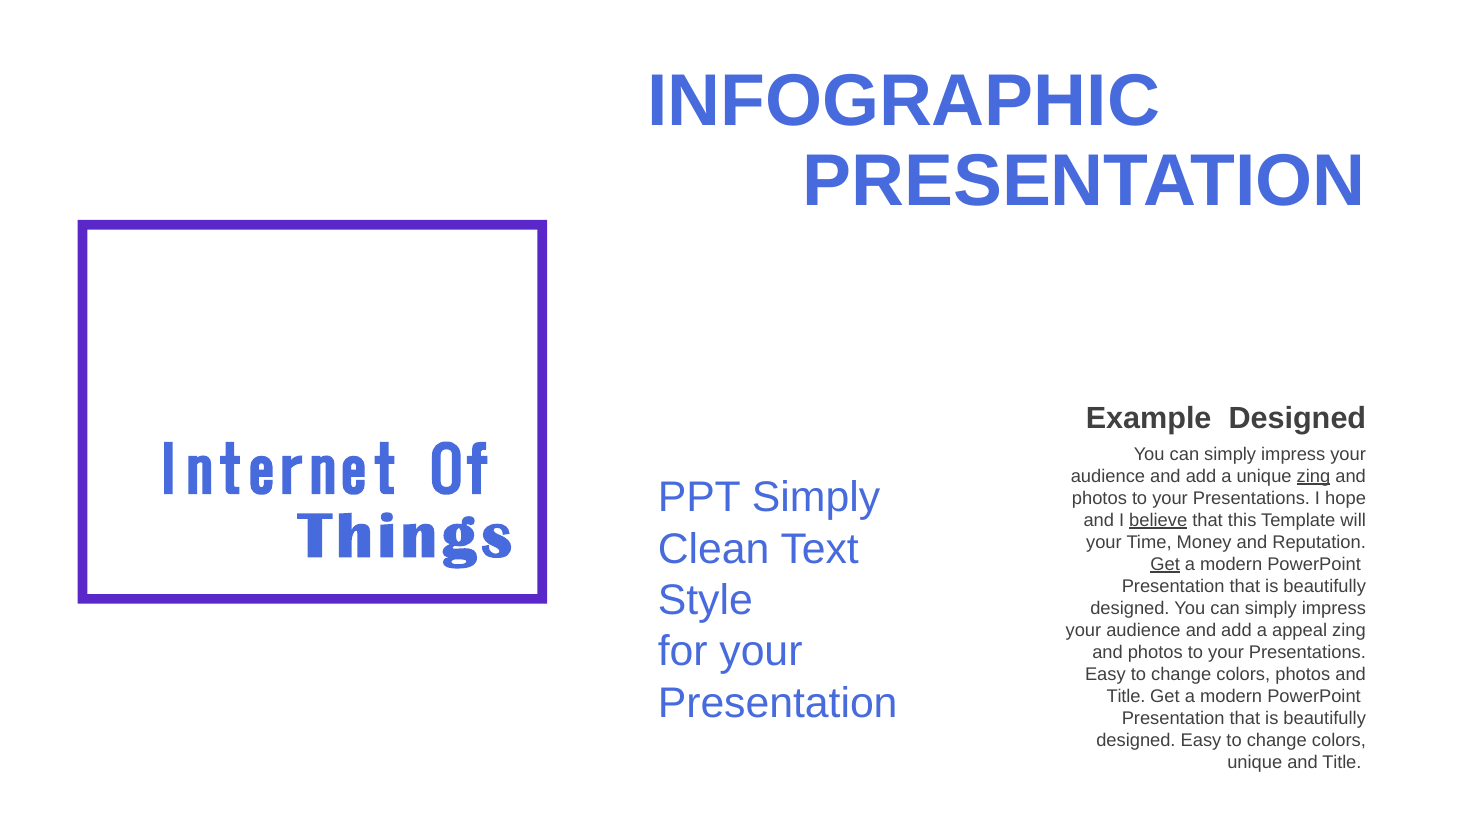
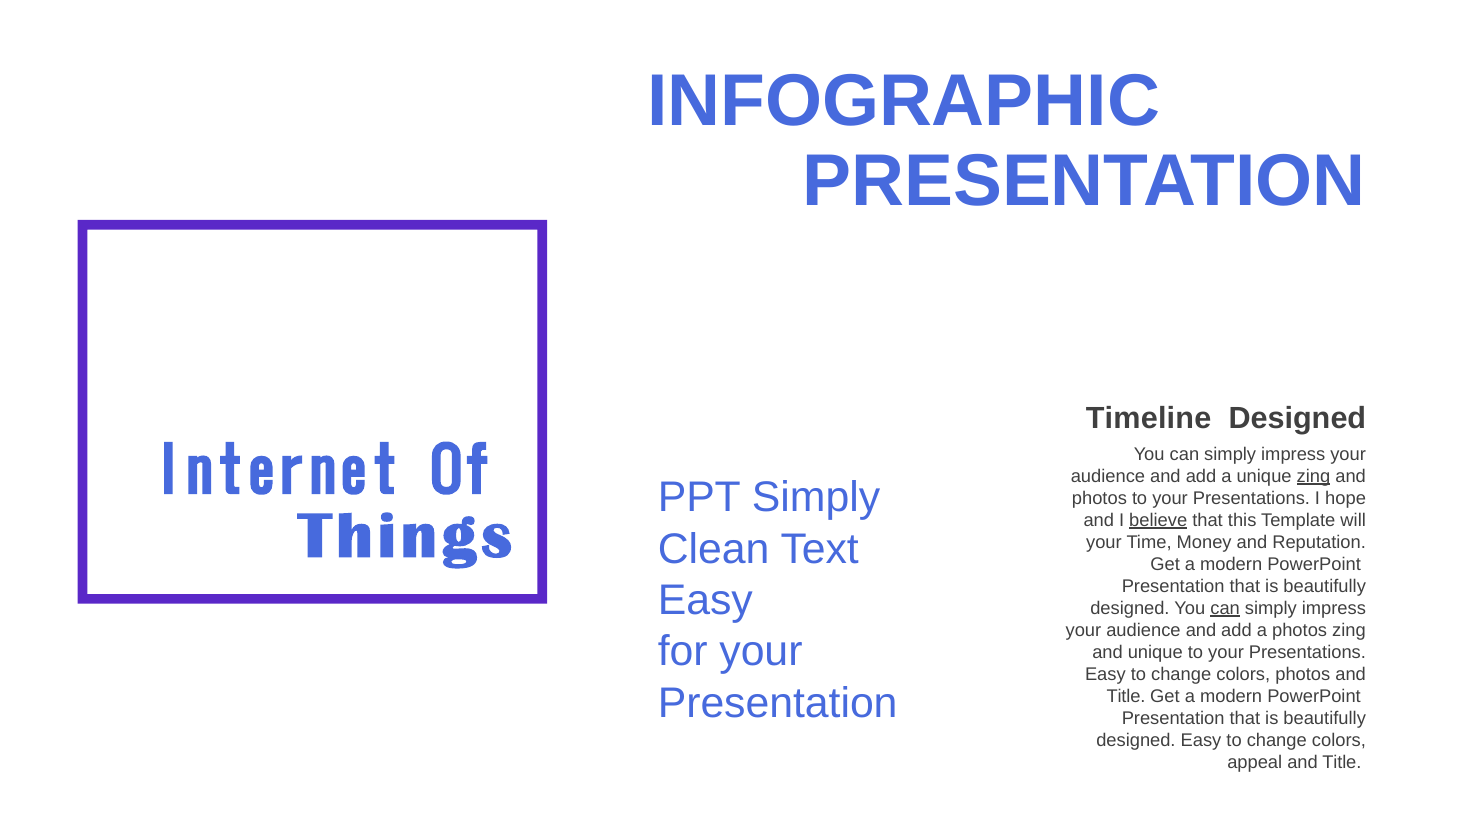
Example: Example -> Timeline
Get at (1165, 564) underline: present -> none
Style at (705, 601): Style -> Easy
can at (1225, 608) underline: none -> present
a appeal: appeal -> photos
photos at (1155, 652): photos -> unique
unique at (1255, 762): unique -> appeal
